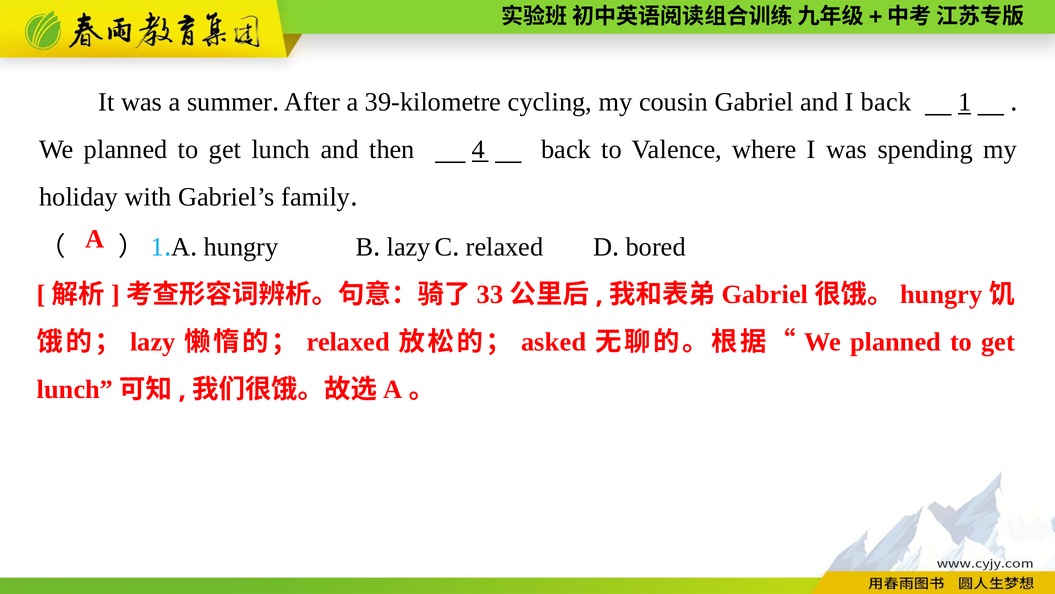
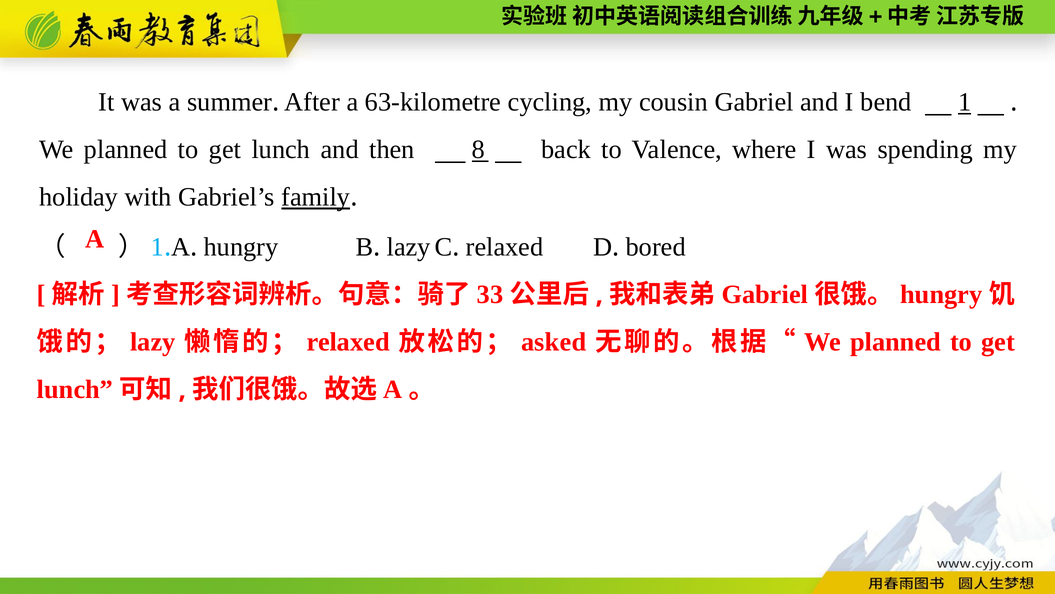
39-kilometre: 39-kilometre -> 63-kilometre
I back: back -> bend
4: 4 -> 8
family underline: none -> present
